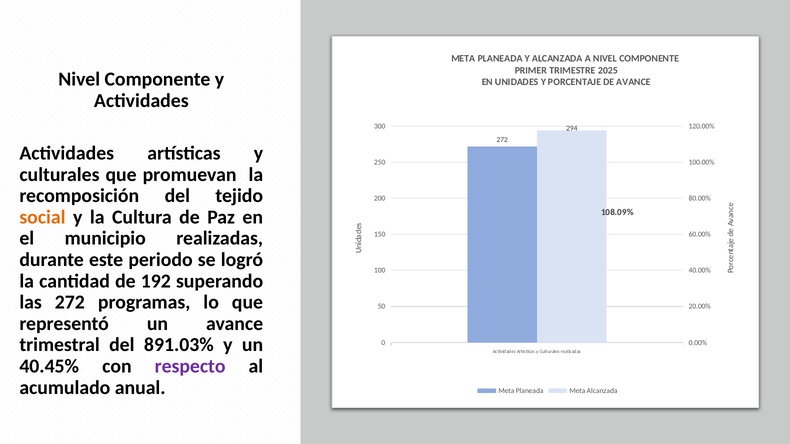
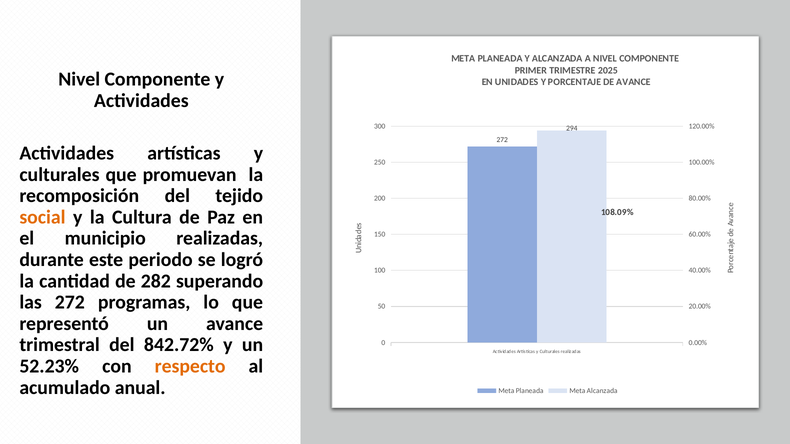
192: 192 -> 282
891.03%: 891.03% -> 842.72%
40.45%: 40.45% -> 52.23%
respecto colour: purple -> orange
